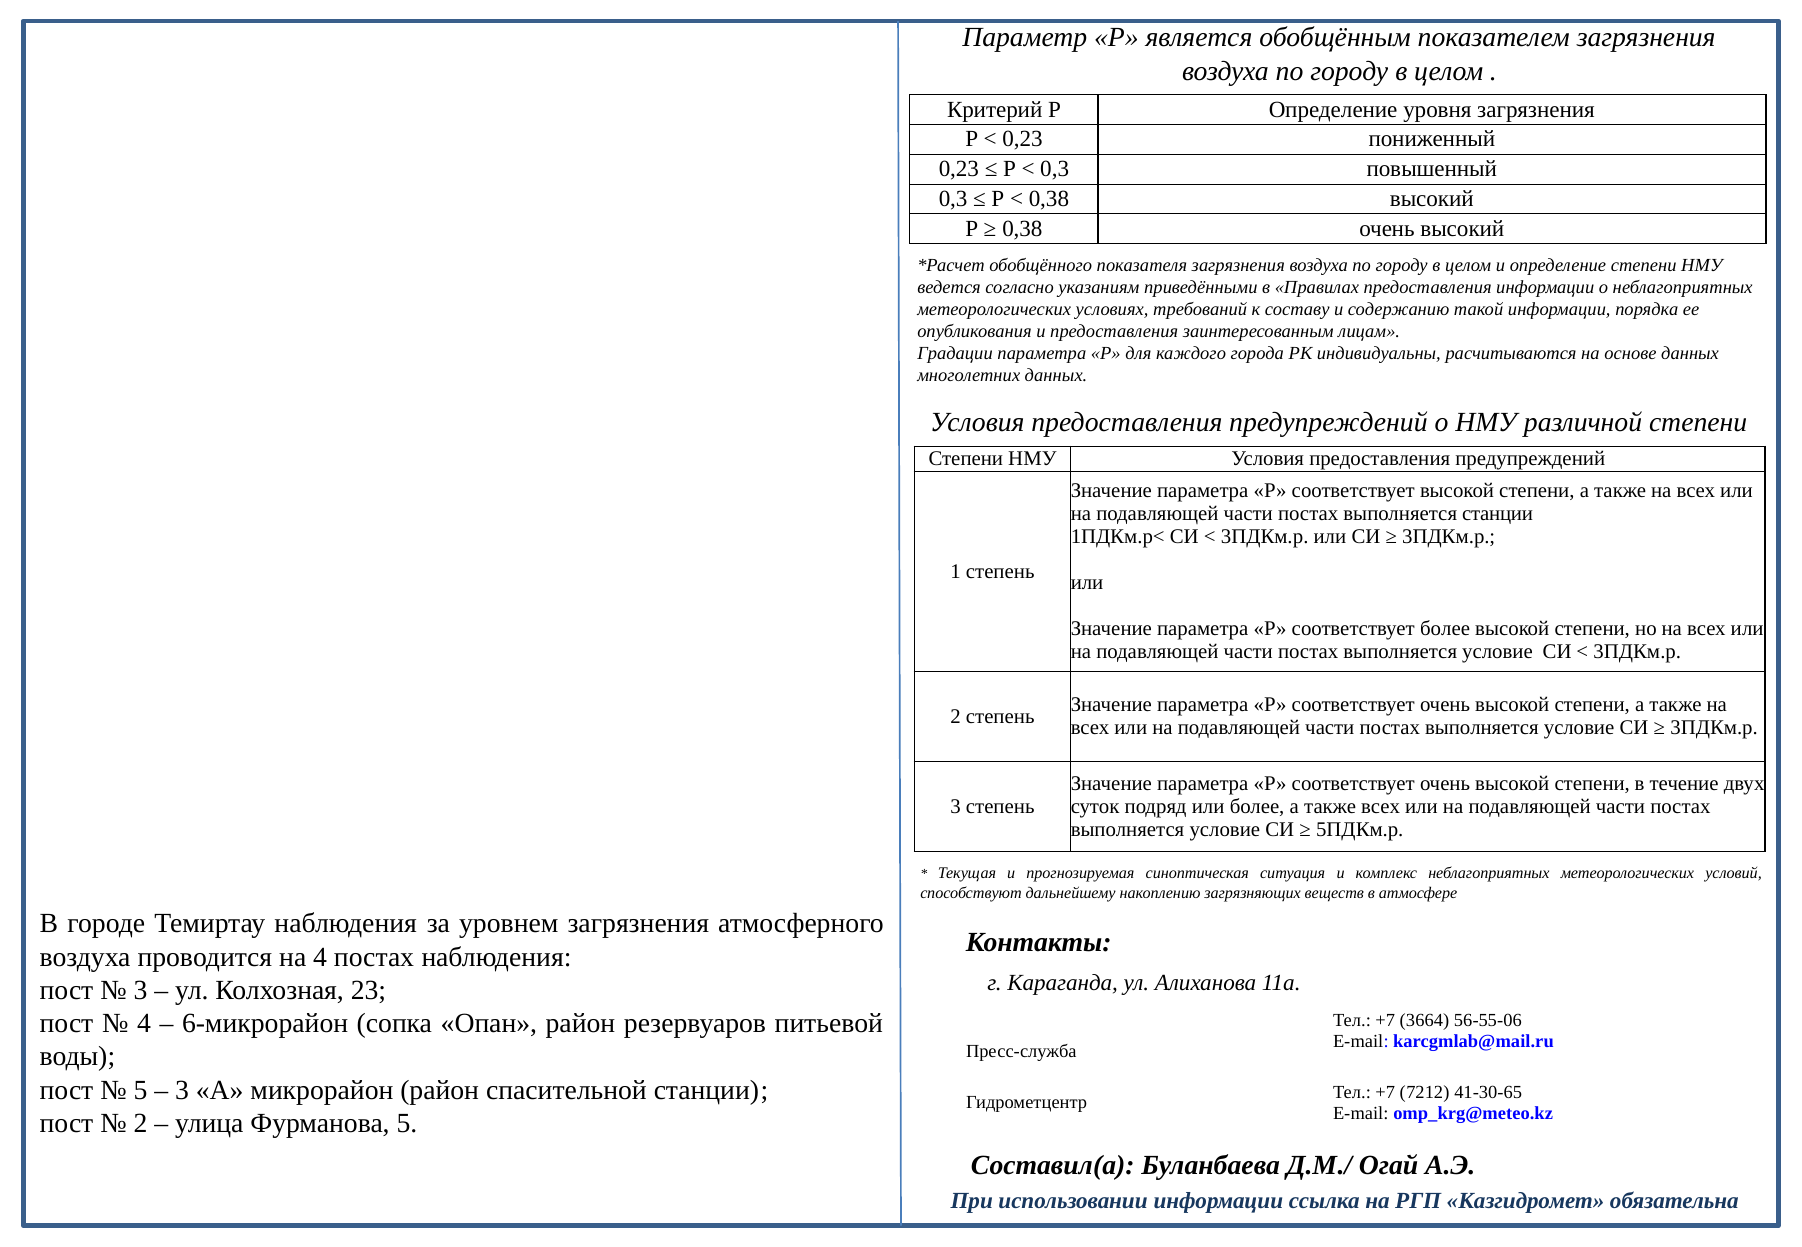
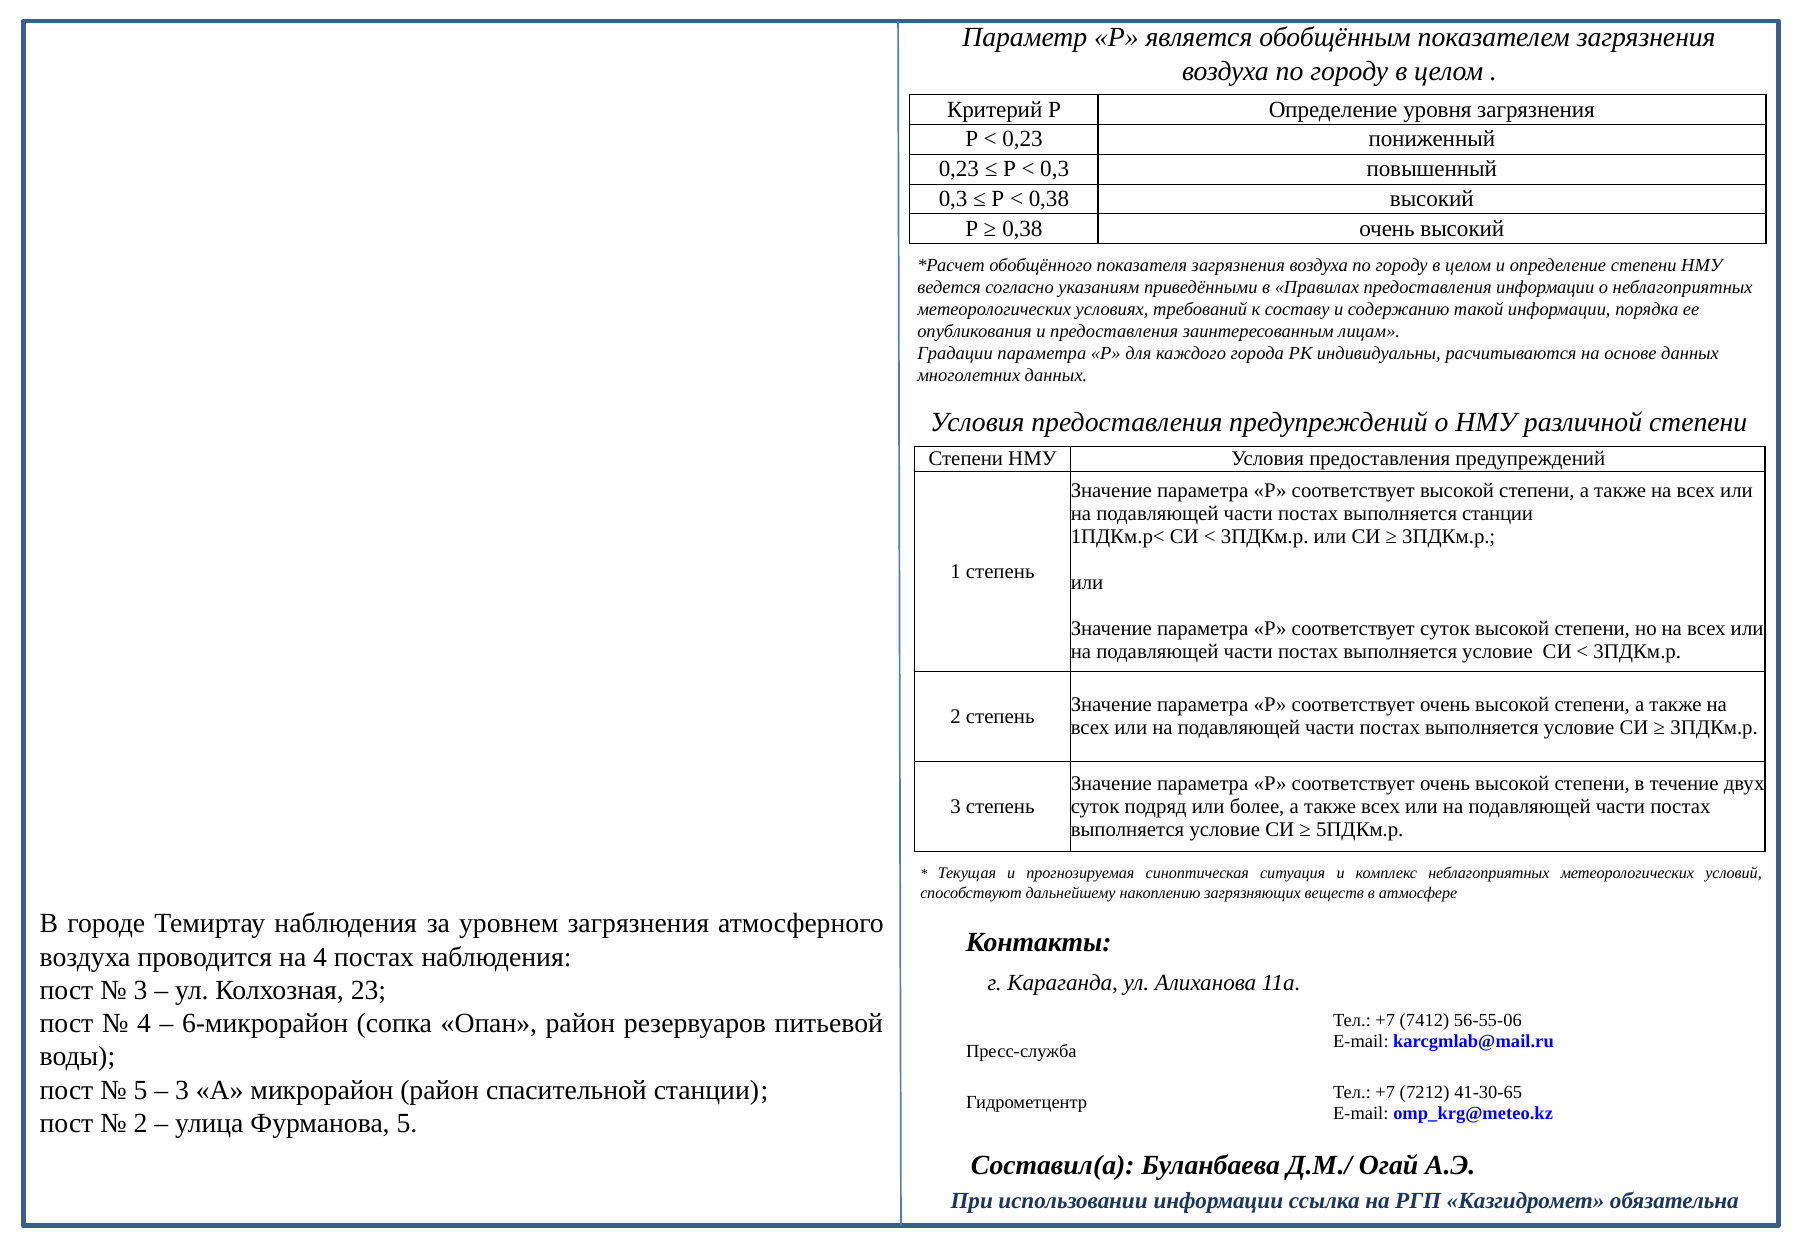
соответствует более: более -> суток
3664: 3664 -> 7412
